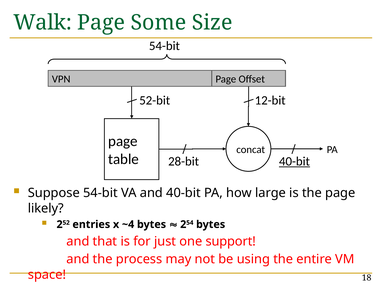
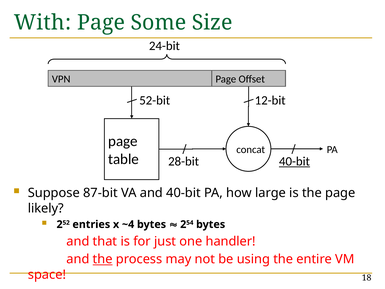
Walk: Walk -> With
54-bit at (164, 46): 54-bit -> 24-bit
Suppose 54-bit: 54-bit -> 87-bit
support: support -> handler
the at (103, 259) underline: none -> present
